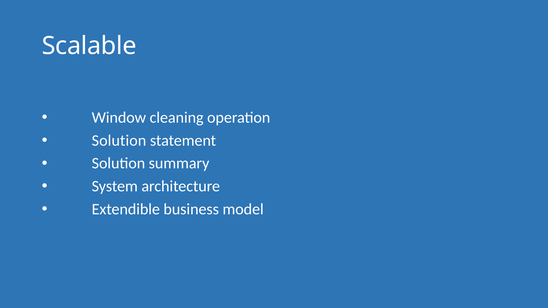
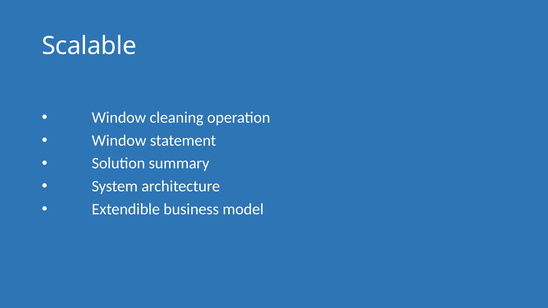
Solution at (119, 141): Solution -> Window
